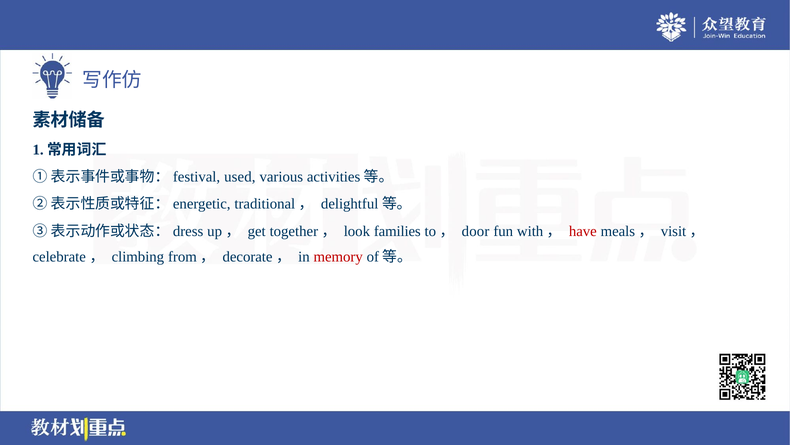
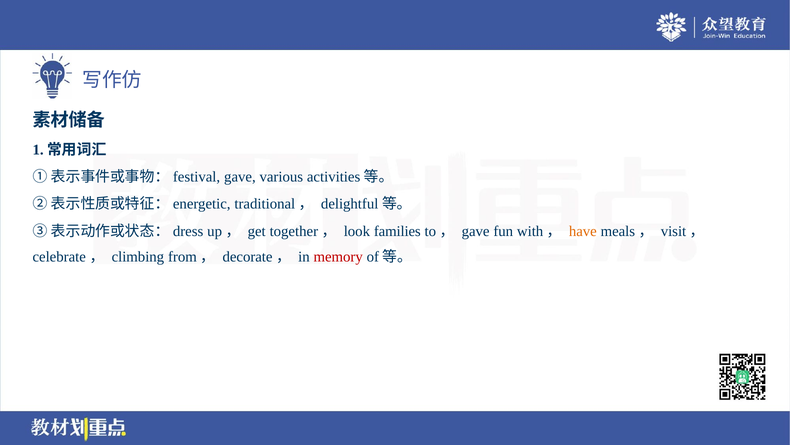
used at (240, 177): used -> gave
to， door: door -> gave
have colour: red -> orange
